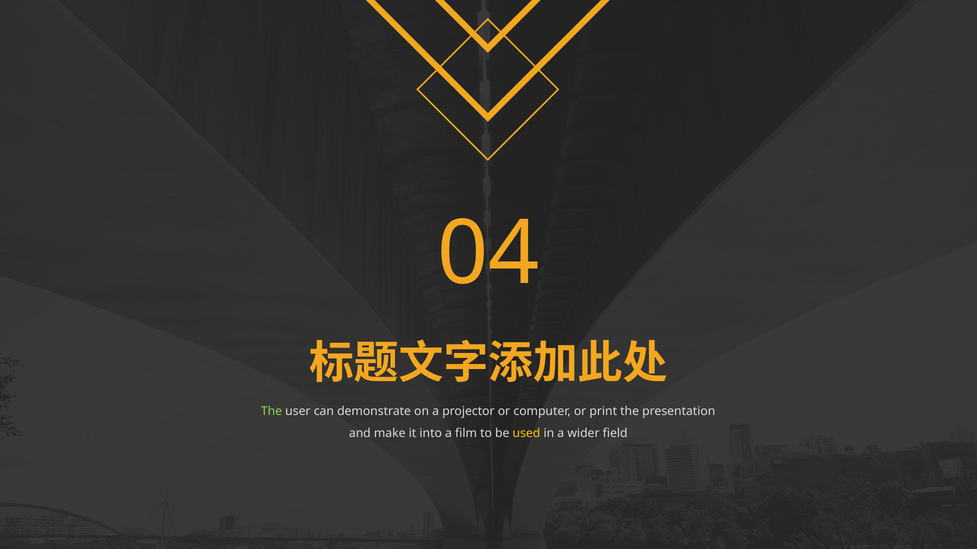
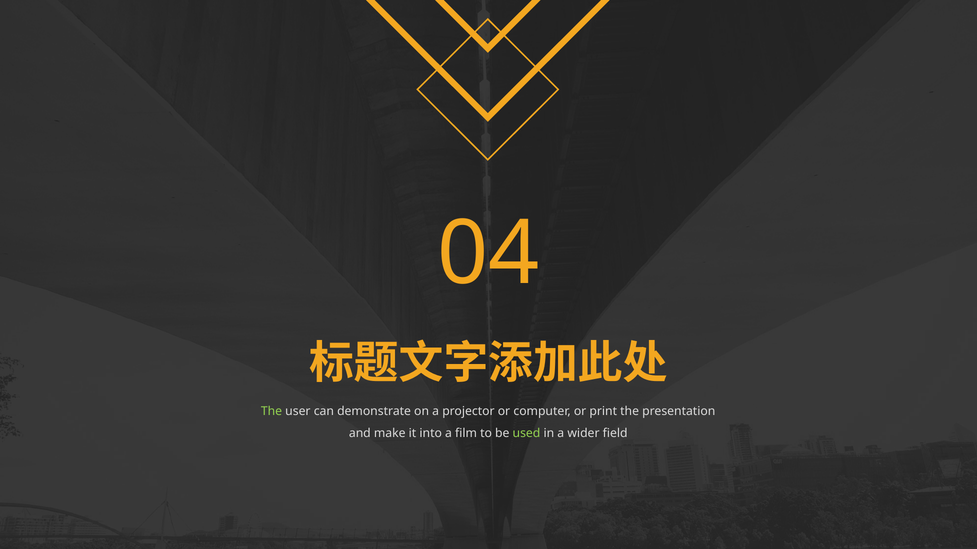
used colour: yellow -> light green
